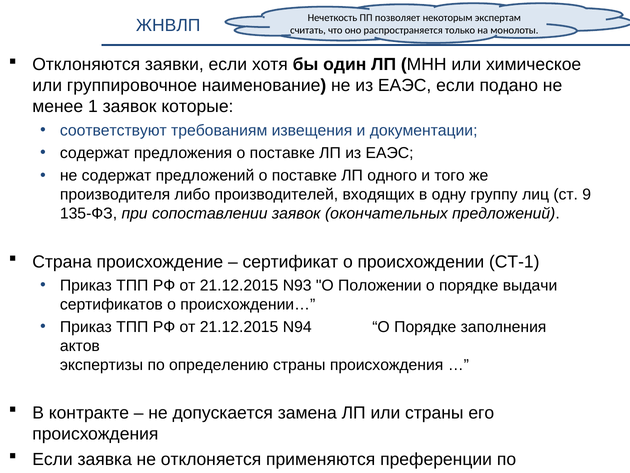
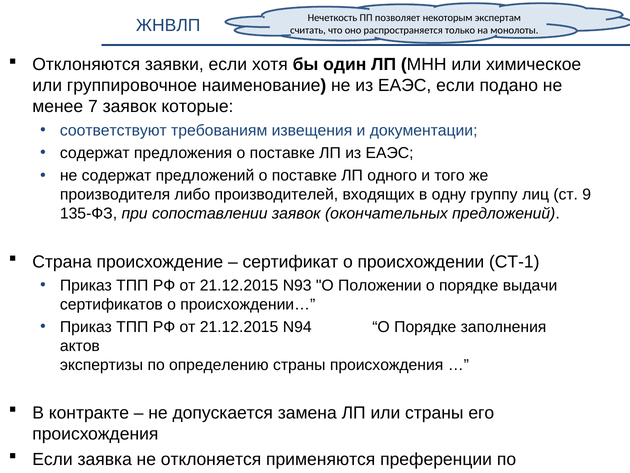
1: 1 -> 7
